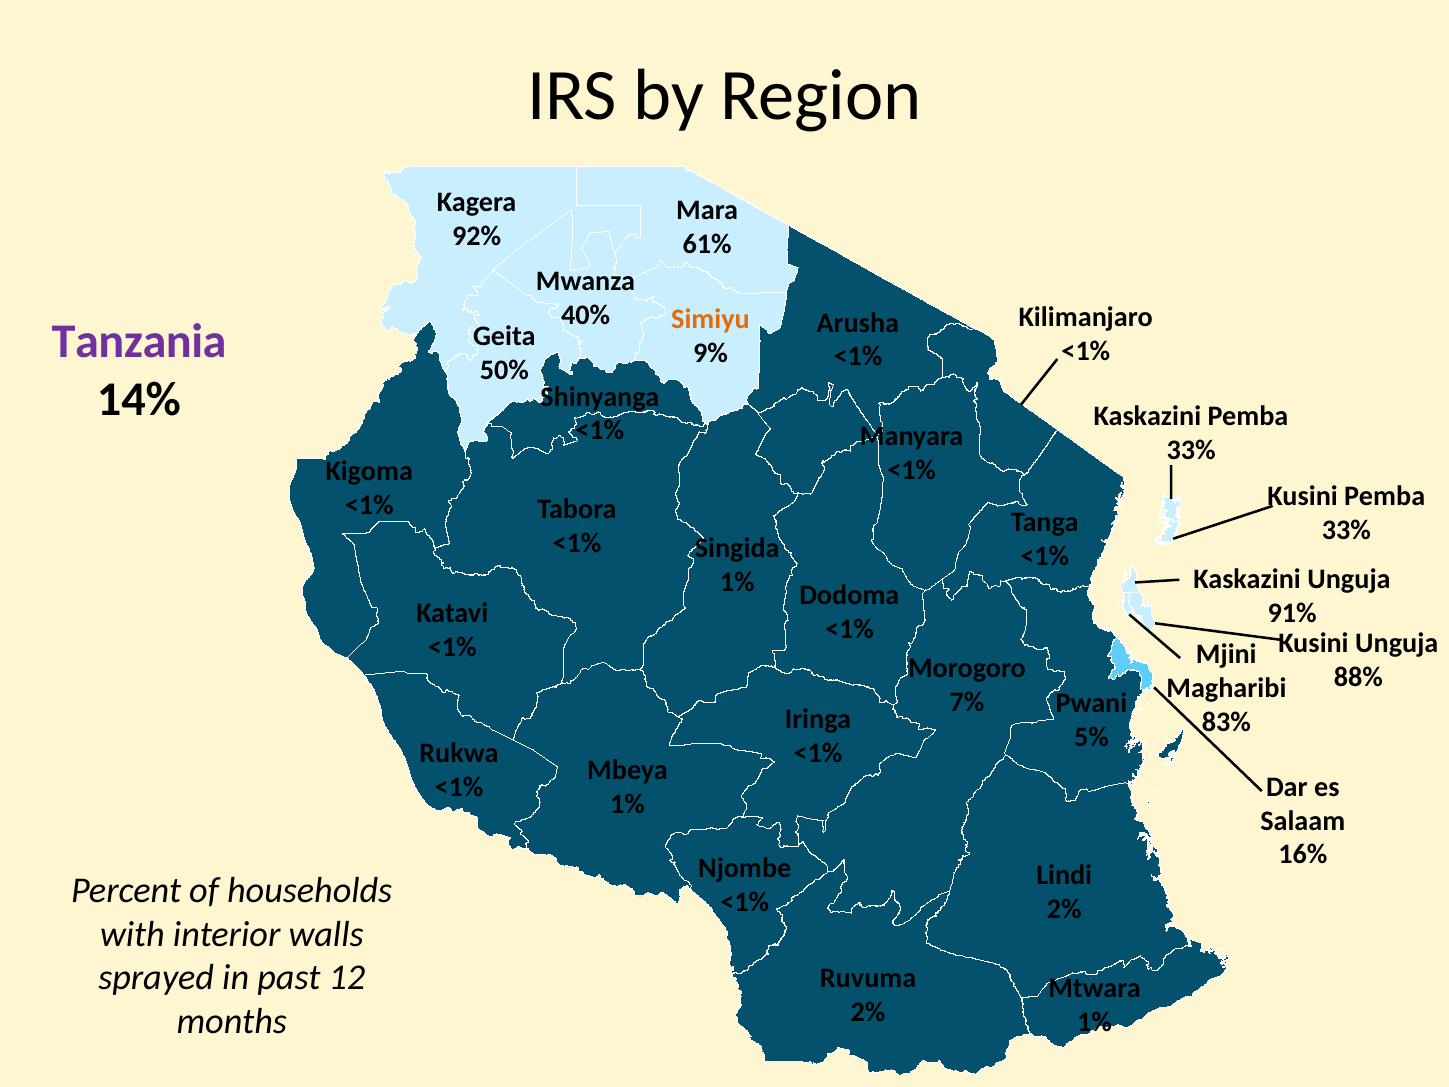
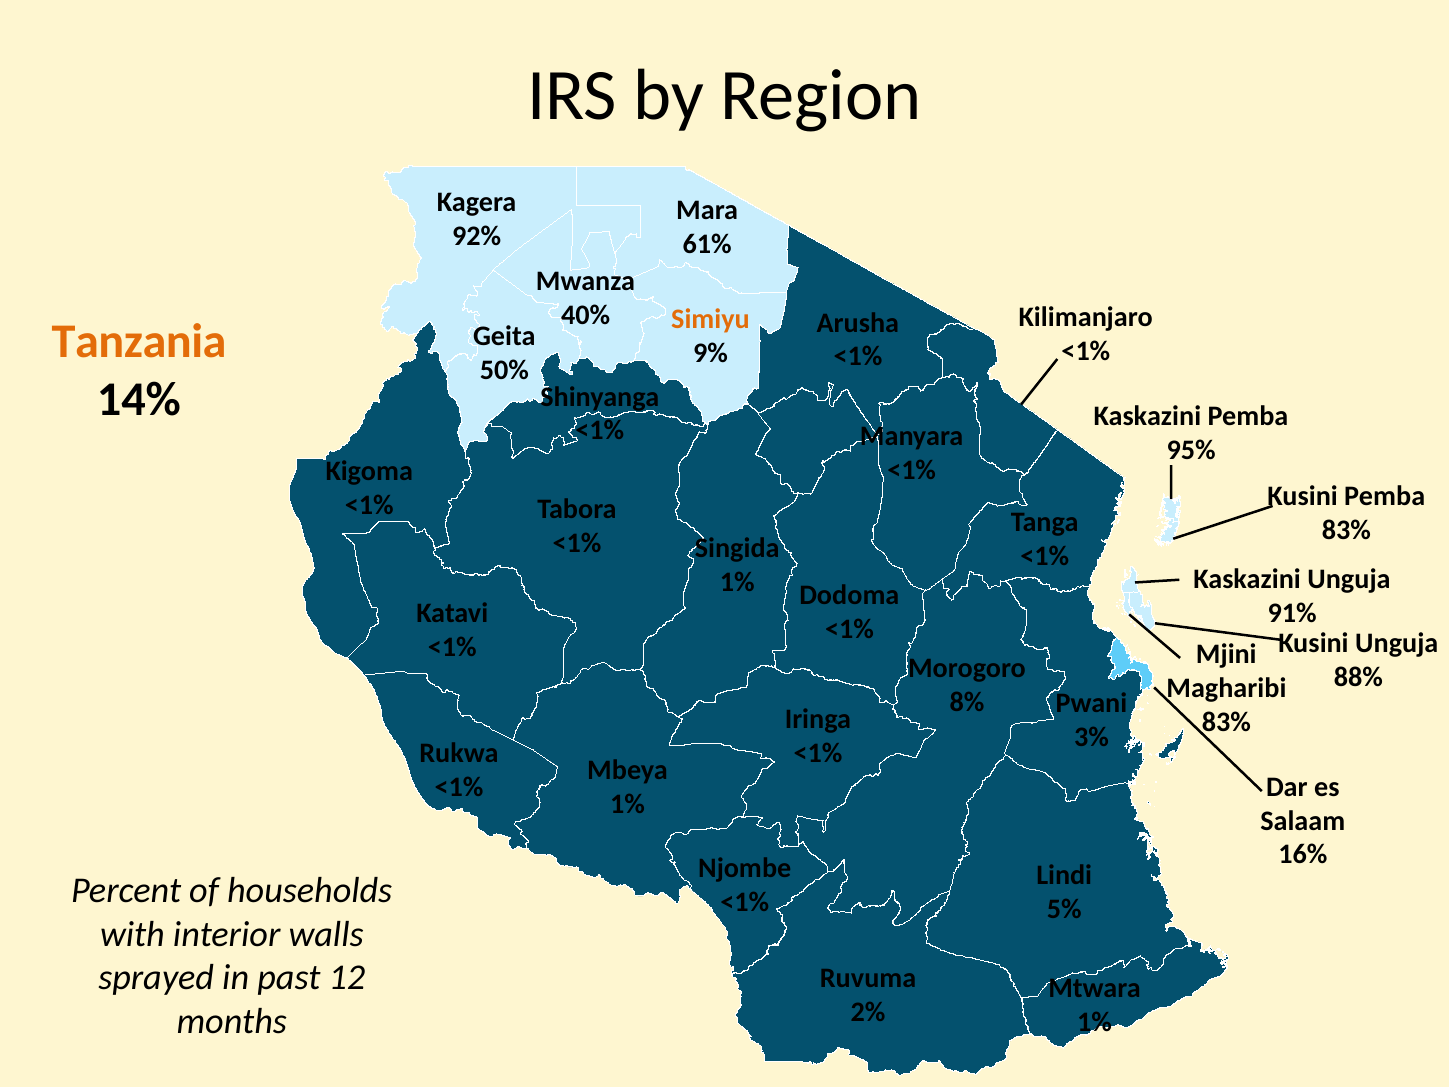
Tanzania colour: purple -> orange
33% at (1191, 450): 33% -> 95%
33% at (1346, 530): 33% -> 83%
7%: 7% -> 8%
5%: 5% -> 3%
2% at (1064, 909): 2% -> 5%
